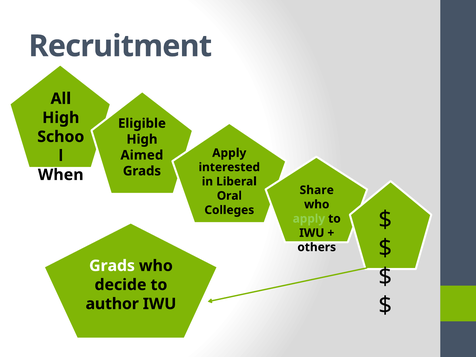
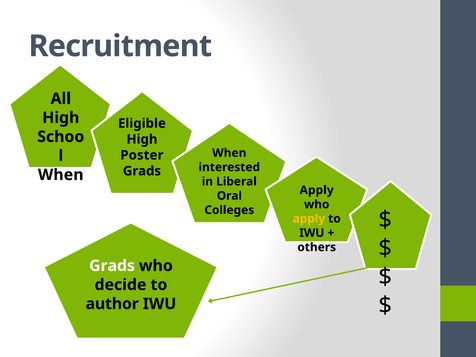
Apply at (229, 153): Apply -> When
Aimed: Aimed -> Poster
Share at (317, 190): Share -> Apply
apply at (309, 219) colour: light green -> yellow
